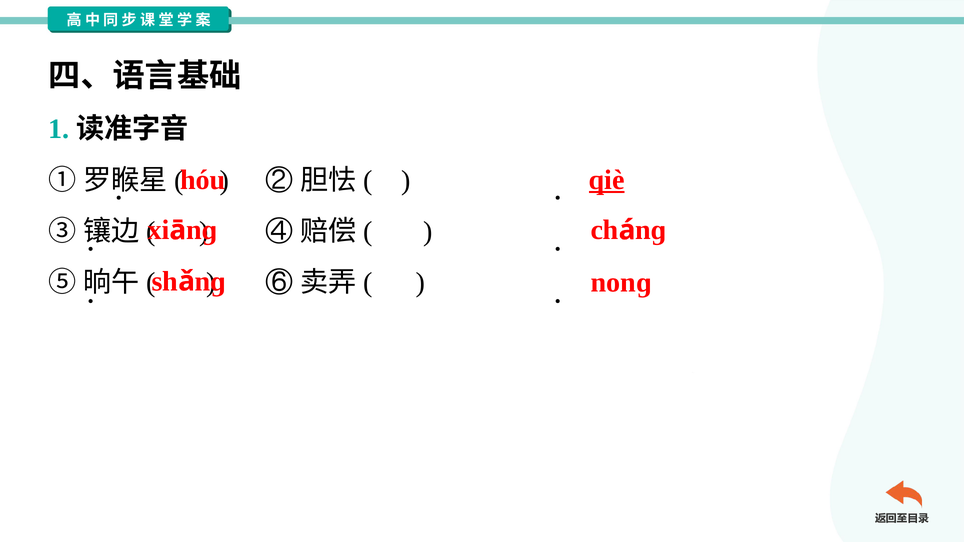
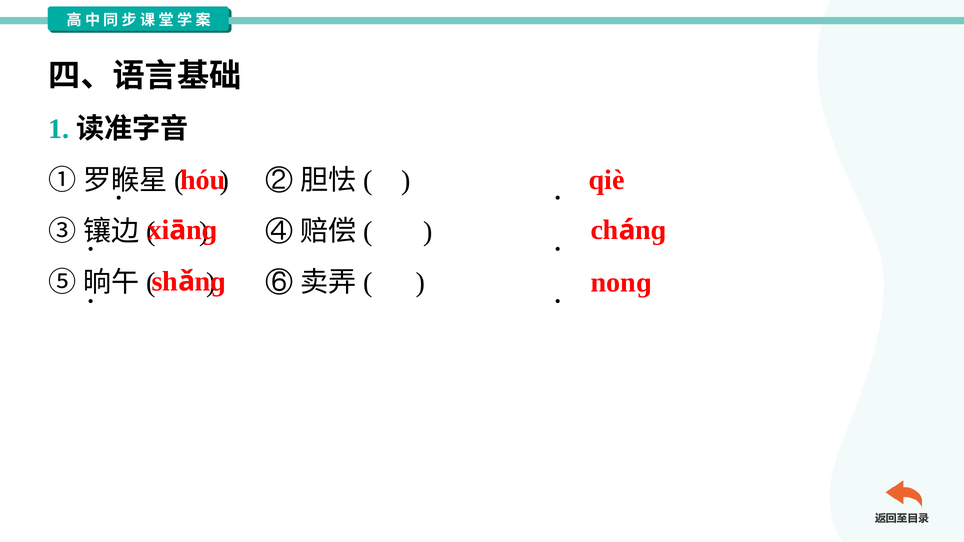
qiè underline: present -> none
